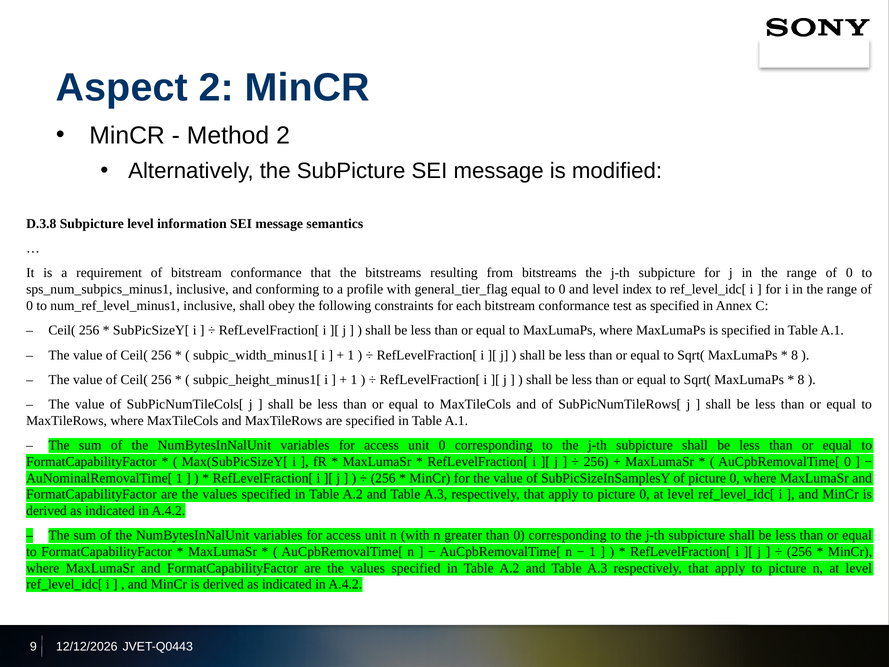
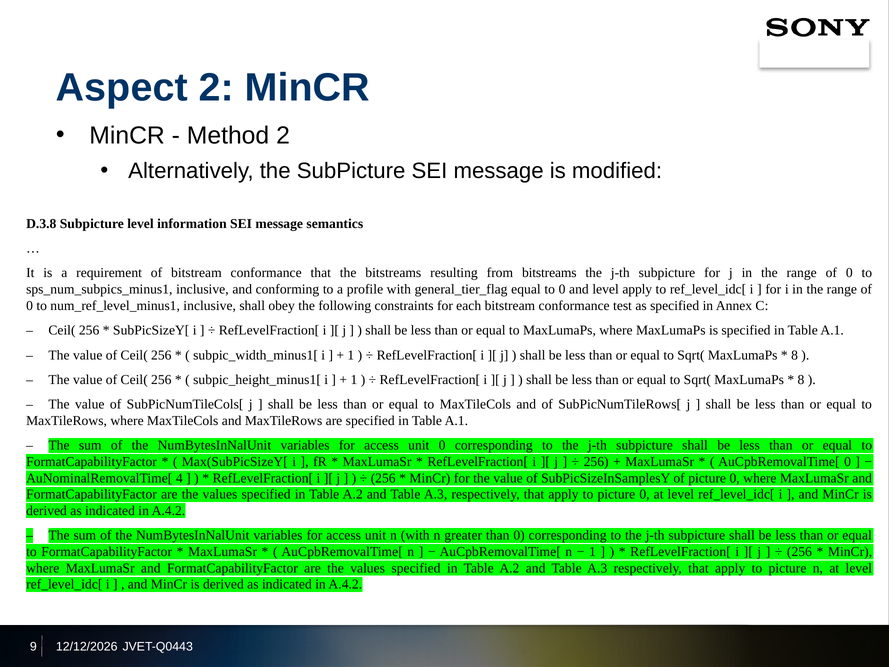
level index: index -> apply
AuNominalRemovalTime[ 1: 1 -> 4
